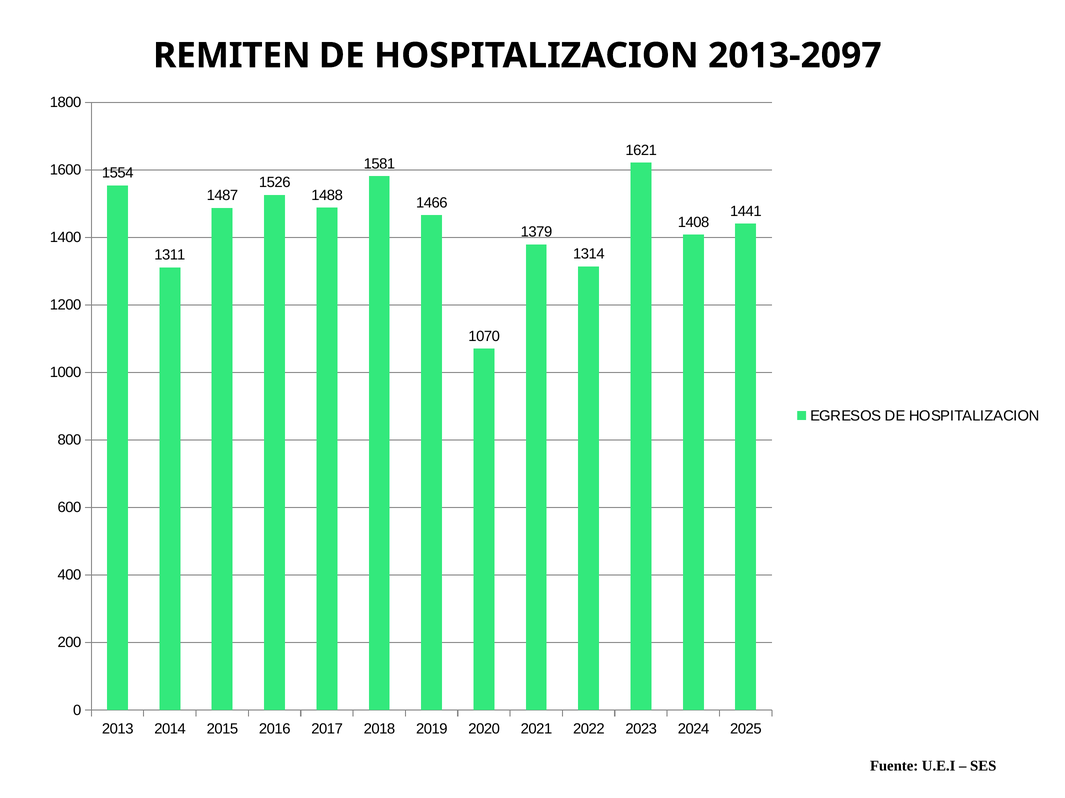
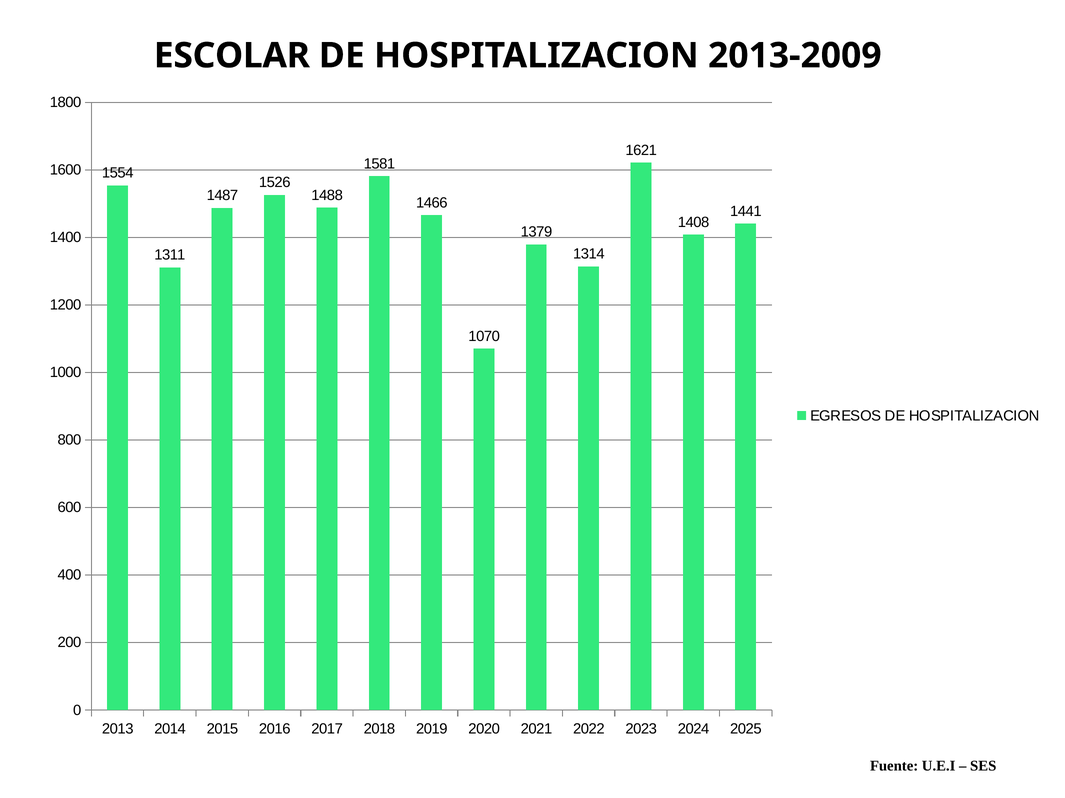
REMITEN: REMITEN -> ESCOLAR
2013-2097: 2013-2097 -> 2013-2009
